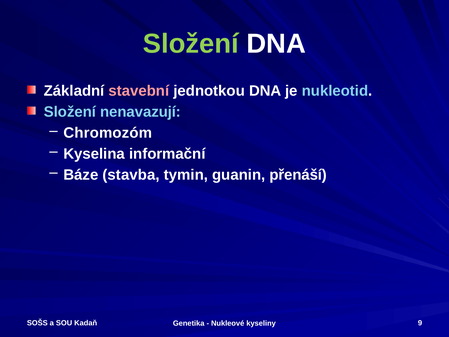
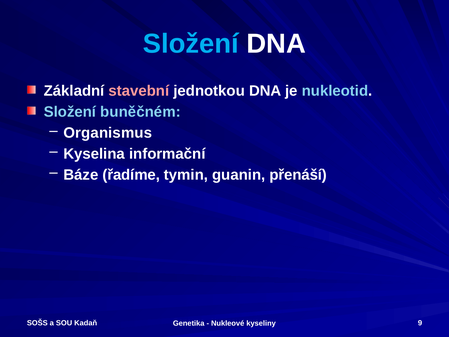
Složení at (191, 44) colour: light green -> light blue
nenavazují: nenavazují -> buněčném
Chromozóm: Chromozóm -> Organismus
stavba: stavba -> řadíme
